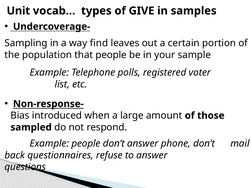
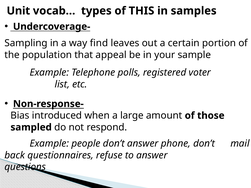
GIVE: GIVE -> THIS
that people: people -> appeal
